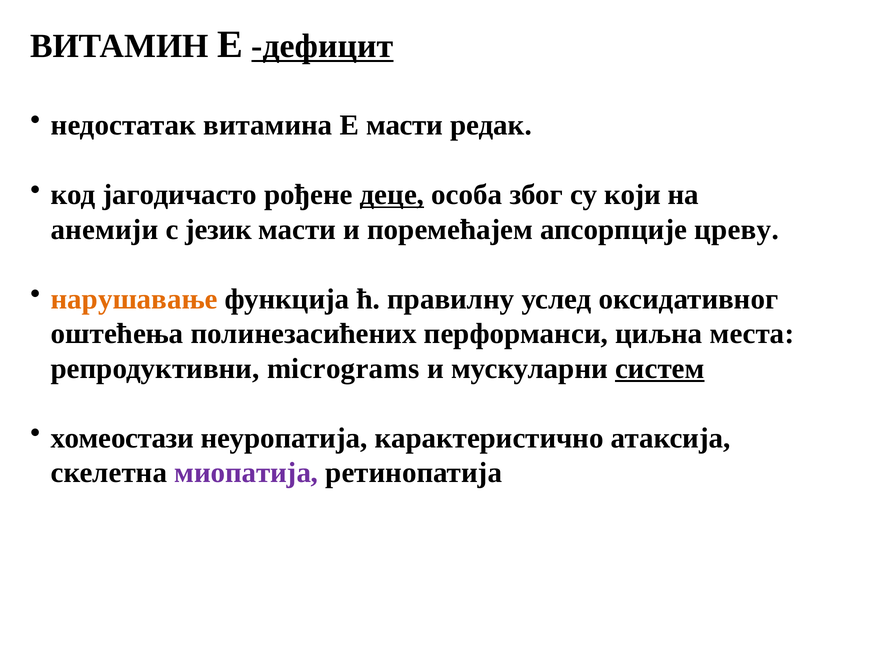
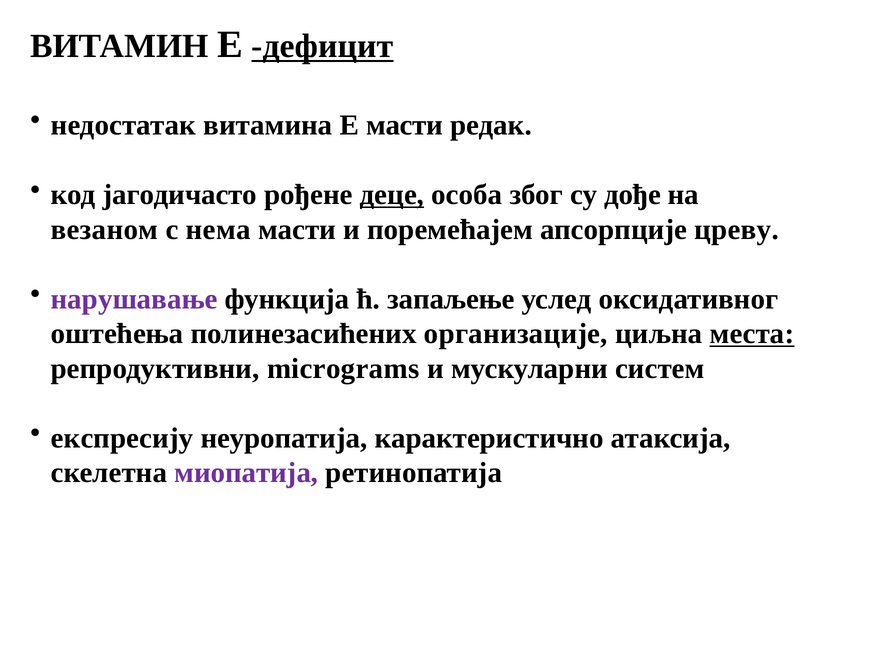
који: који -> дође
анемији: анемији -> везаном
језик: језик -> нема
нарушавање colour: orange -> purple
правилну: правилну -> запаљење
перформанси: перформанси -> организације
места underline: none -> present
систем underline: present -> none
хомеостази: хомеостази -> експресију
